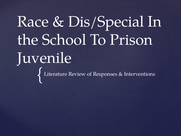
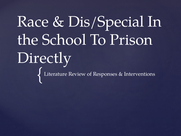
Juvenile: Juvenile -> Directly
